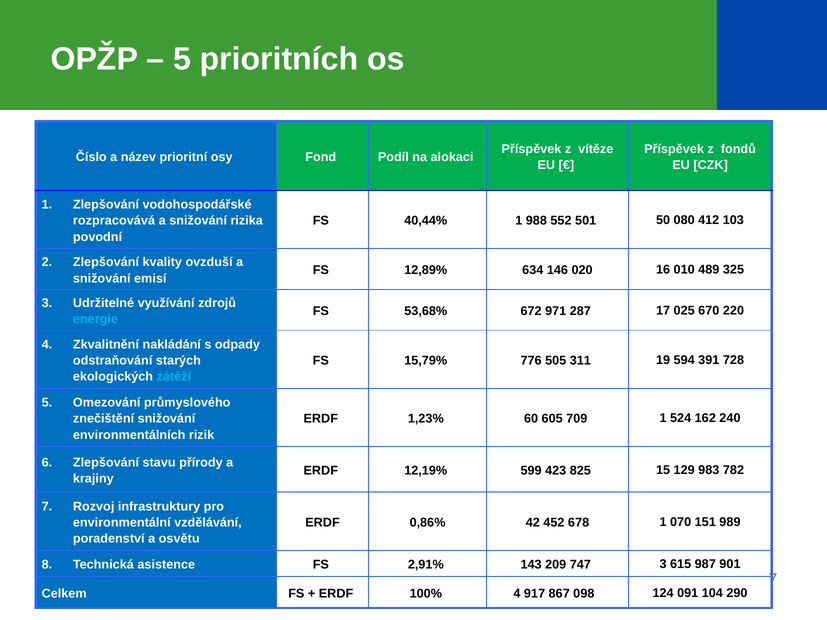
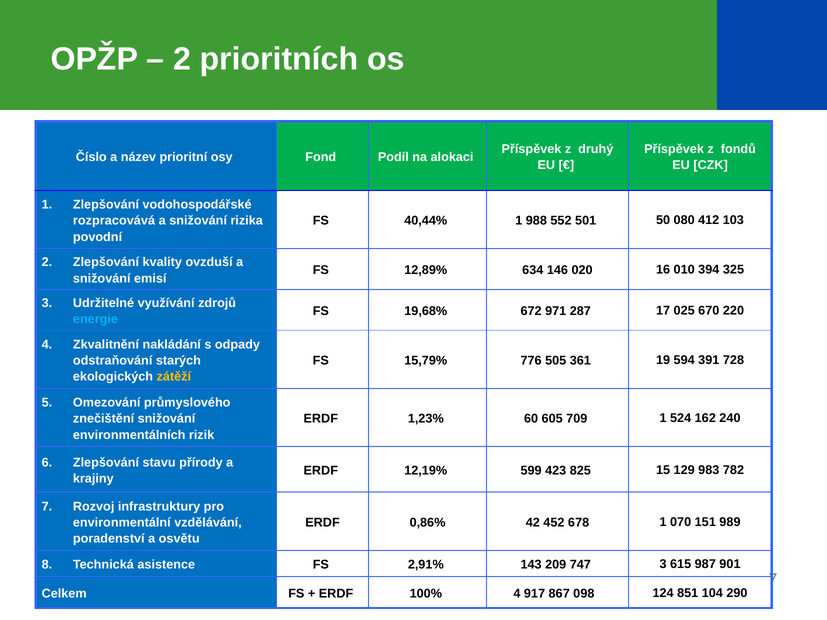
5 at (182, 59): 5 -> 2
vítěze: vítěze -> druhý
489: 489 -> 394
53,68%: 53,68% -> 19,68%
311: 311 -> 361
zátěží colour: light blue -> yellow
091: 091 -> 851
